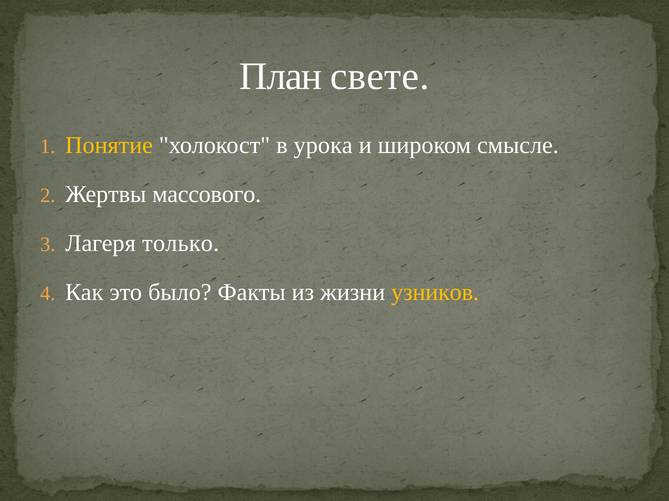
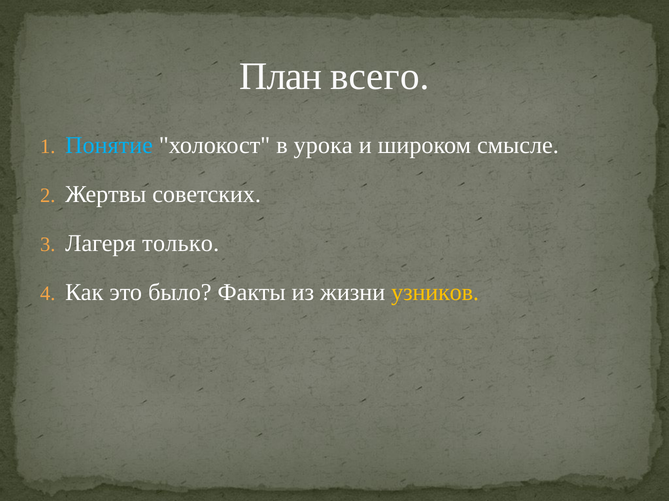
свете: свете -> всего
Понятие colour: yellow -> light blue
массового: массового -> советских
